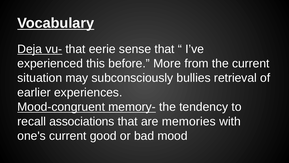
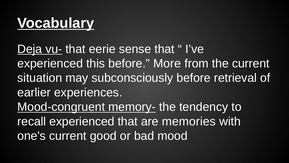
subconsciously bullies: bullies -> before
recall associations: associations -> experienced
